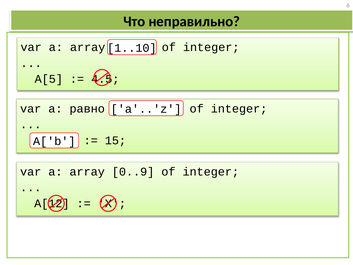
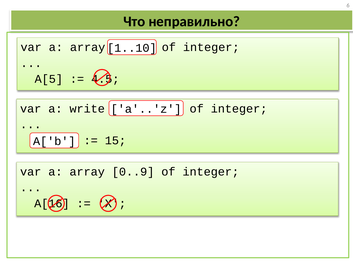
равно: равно -> write
A[12: A[12 -> A[16
